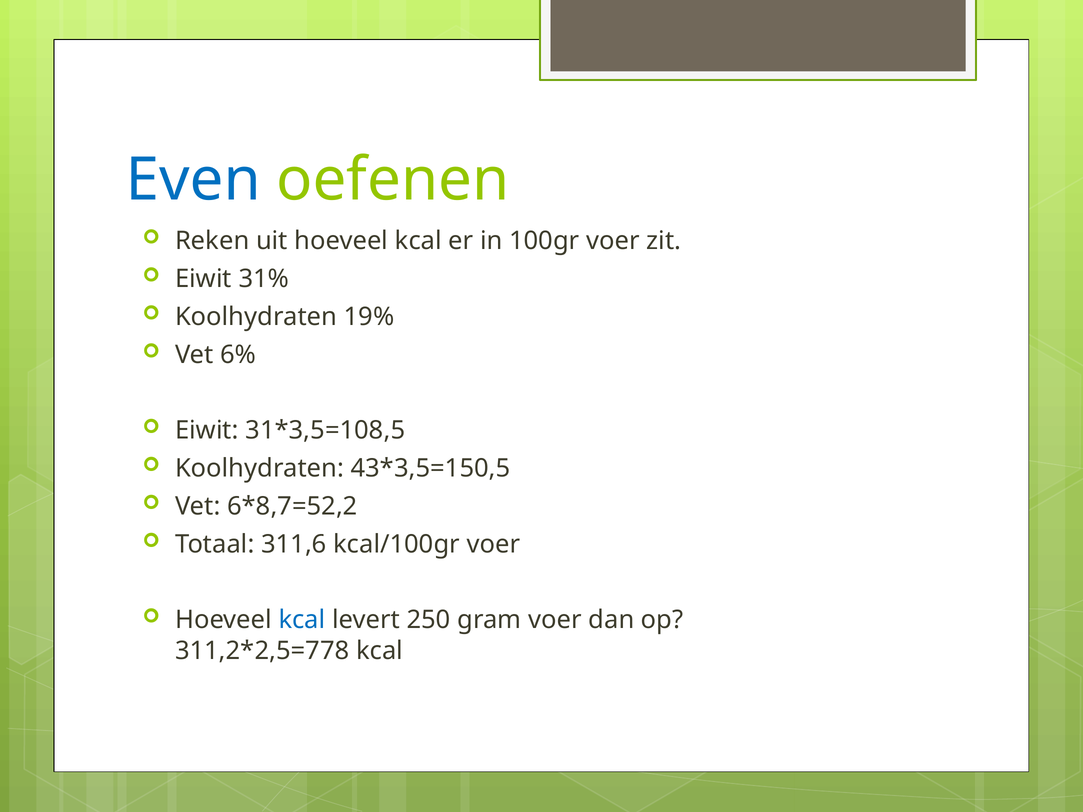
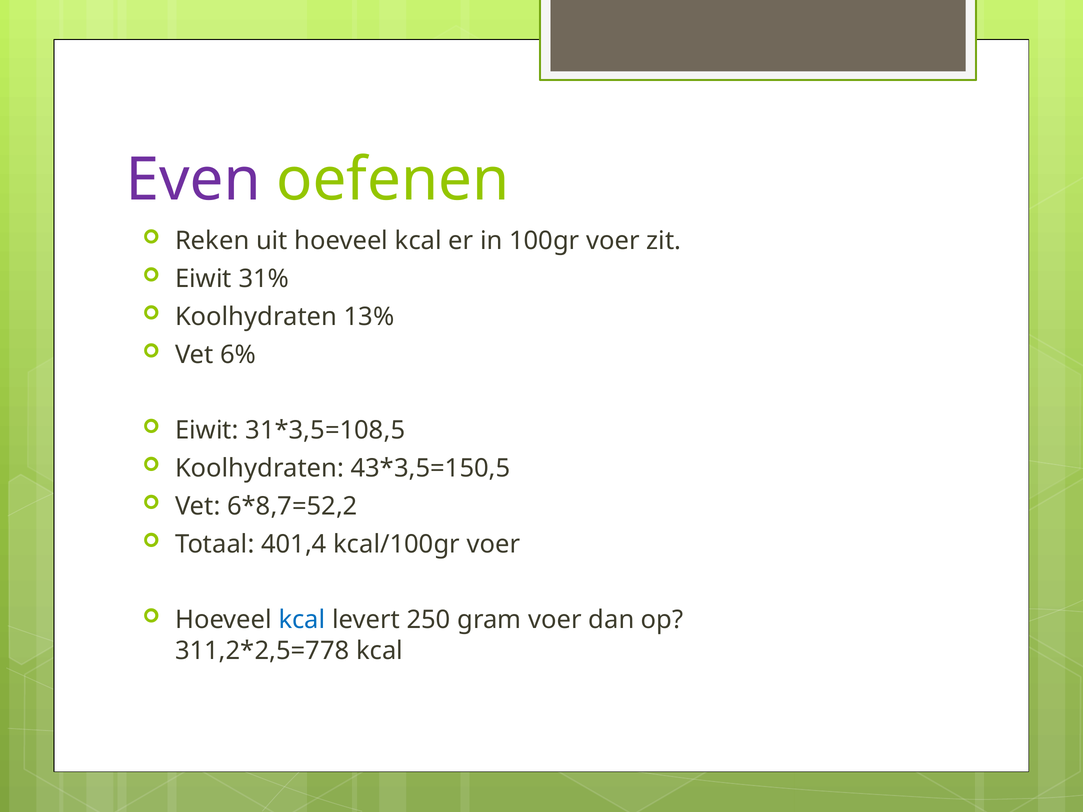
Even colour: blue -> purple
19%: 19% -> 13%
311,6: 311,6 -> 401,4
